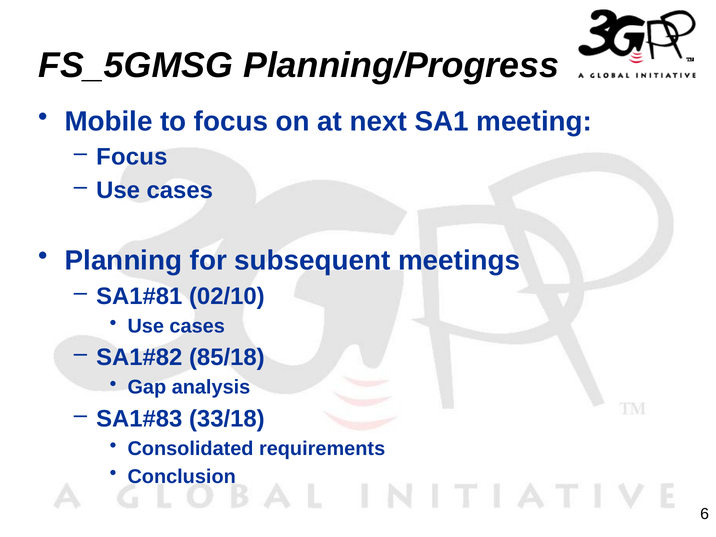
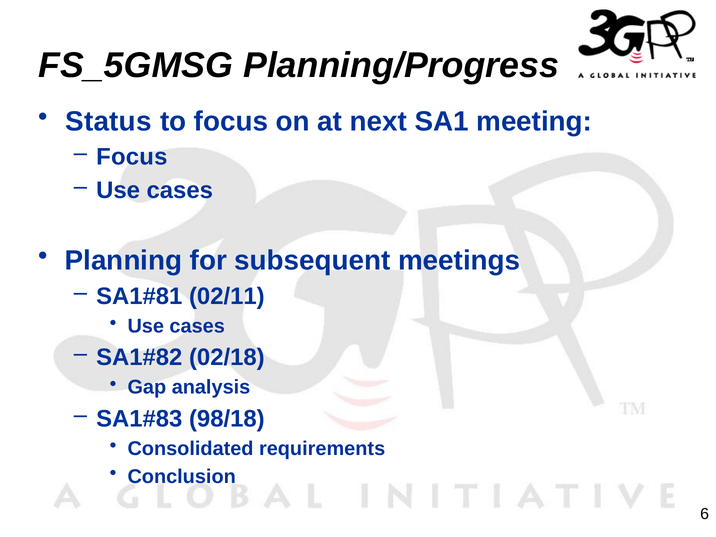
Mobile: Mobile -> Status
02/10: 02/10 -> 02/11
85/18: 85/18 -> 02/18
33/18: 33/18 -> 98/18
